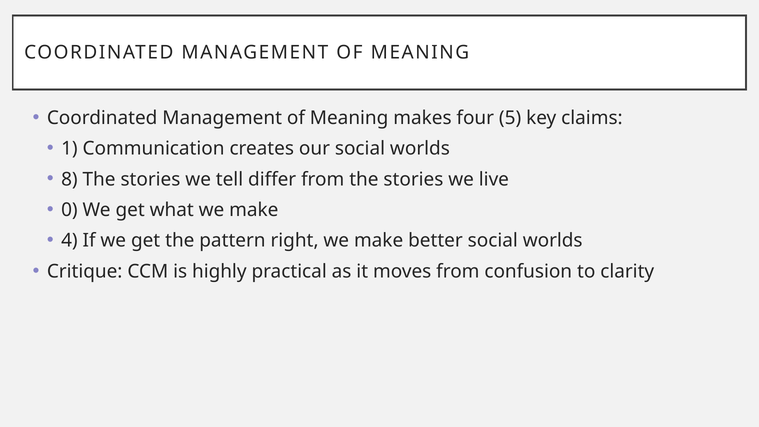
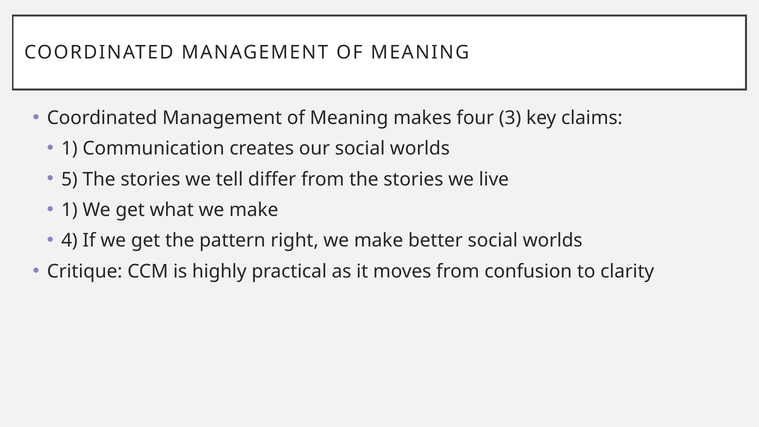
5: 5 -> 3
8: 8 -> 5
0 at (69, 210): 0 -> 1
